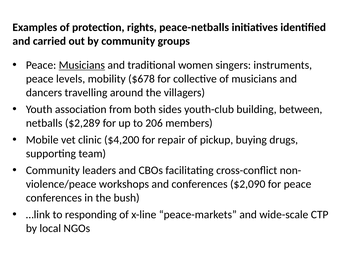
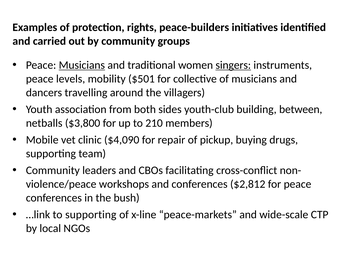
peace-netballs: peace-netballs -> peace-builders
singers underline: none -> present
$678: $678 -> $501
$2,289: $2,289 -> $3,800
206: 206 -> 210
$4,200: $4,200 -> $4,090
$2,090: $2,090 -> $2,812
to responding: responding -> supporting
